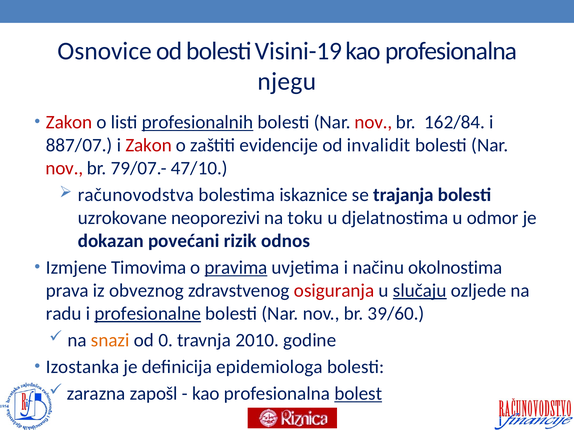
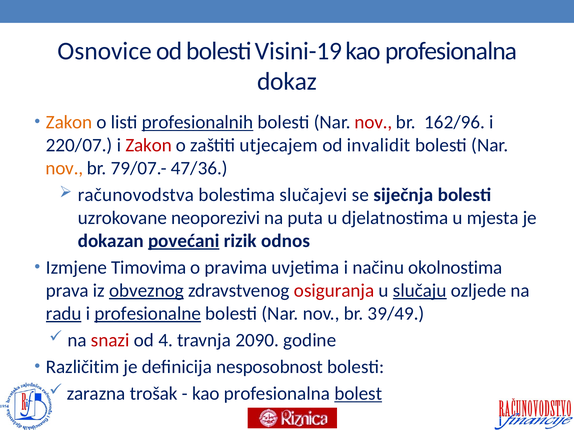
njegu: njegu -> dokaz
Zakon at (69, 122) colour: red -> orange
162/84: 162/84 -> 162/96
887/07: 887/07 -> 220/07
evidencije: evidencije -> utjecajem
nov at (64, 168) colour: red -> orange
47/10: 47/10 -> 47/36
iskaznice: iskaznice -> slučajevi
trajanja: trajanja -> siječnja
toku: toku -> puta
odmor: odmor -> mjesta
povećani underline: none -> present
pravima underline: present -> none
obveznog underline: none -> present
radu underline: none -> present
39/60: 39/60 -> 39/49
snazi colour: orange -> red
0: 0 -> 4
2010: 2010 -> 2090
Izostanka: Izostanka -> Različitim
epidemiologa: epidemiologa -> nesposobnost
zapošl: zapošl -> trošak
